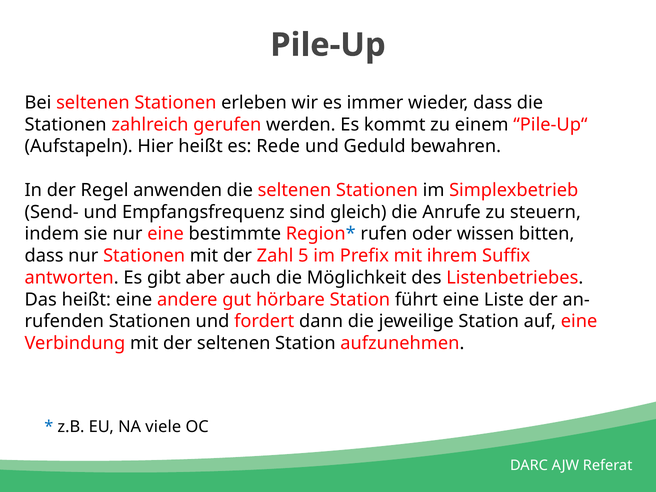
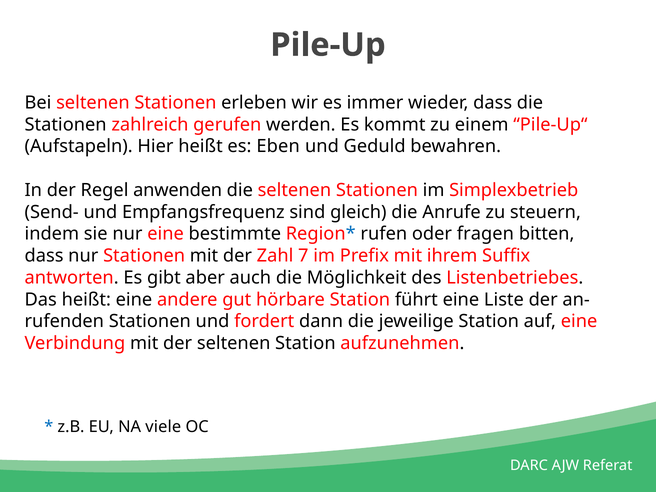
Rede: Rede -> Eben
wissen: wissen -> fragen
5: 5 -> 7
